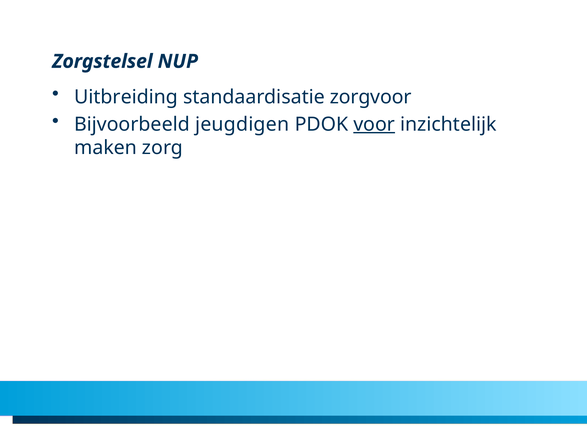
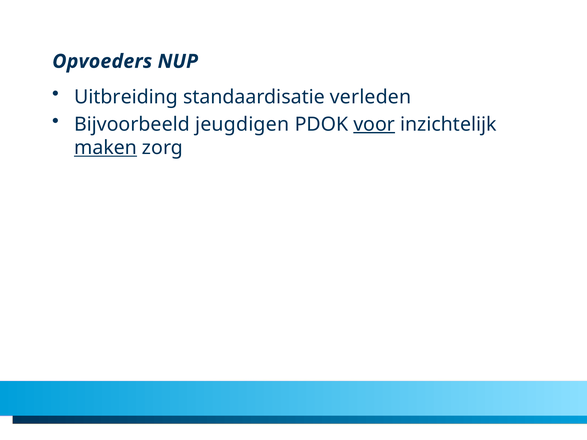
Zorgstelsel: Zorgstelsel -> Opvoeders
zorgvoor: zorgvoor -> verleden
maken underline: none -> present
